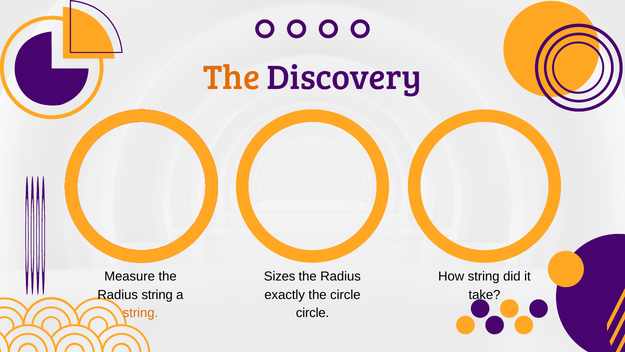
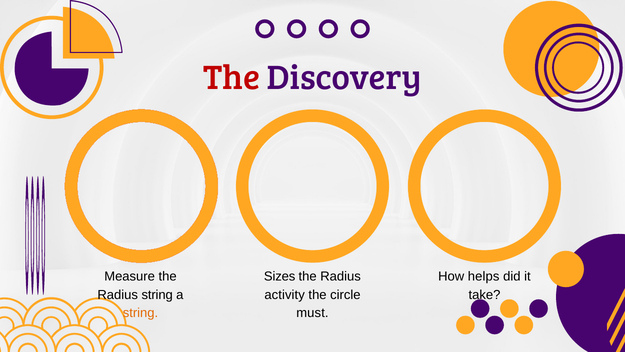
The at (231, 78) colour: orange -> red
How string: string -> helps
exactly: exactly -> activity
circle at (313, 313): circle -> must
